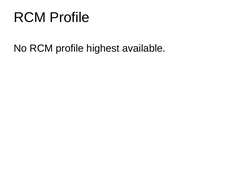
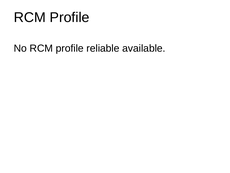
highest: highest -> reliable
